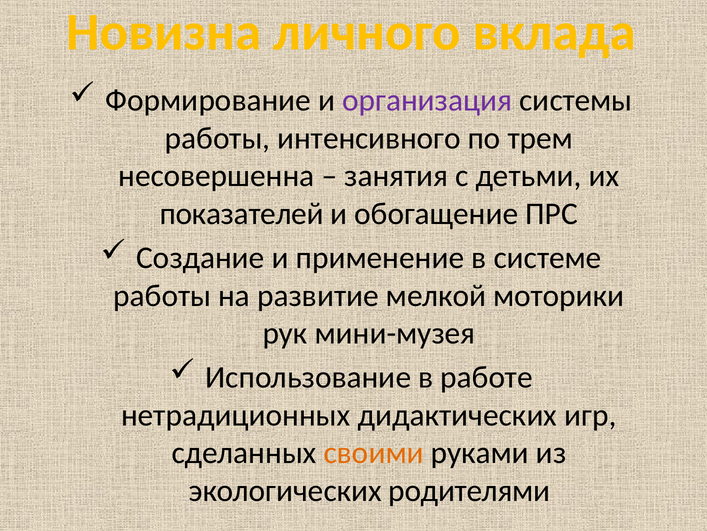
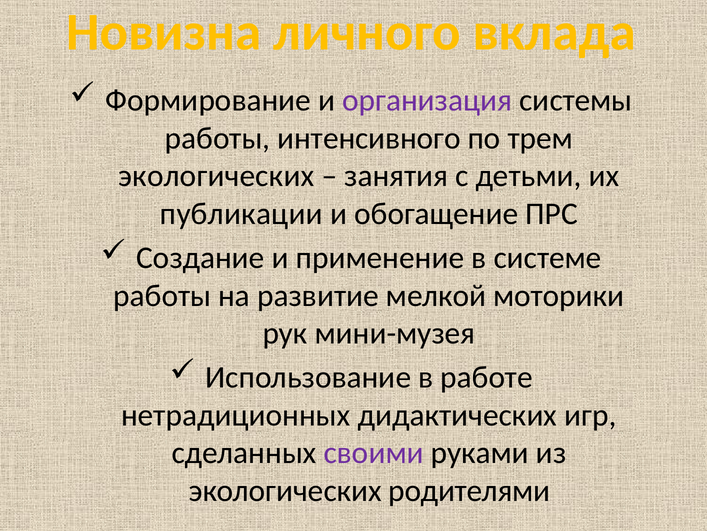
несовершенна at (216, 176): несовершенна -> экологических
показателей: показателей -> публикации
своими colour: orange -> purple
